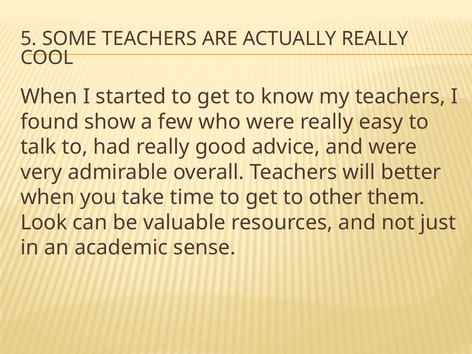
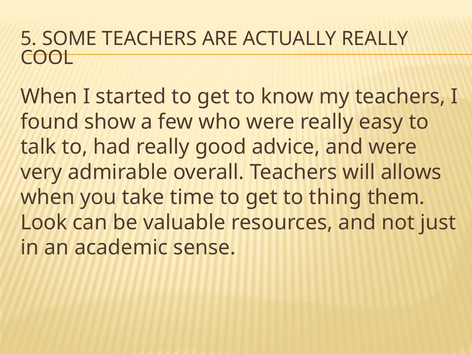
better: better -> allows
other: other -> thing
